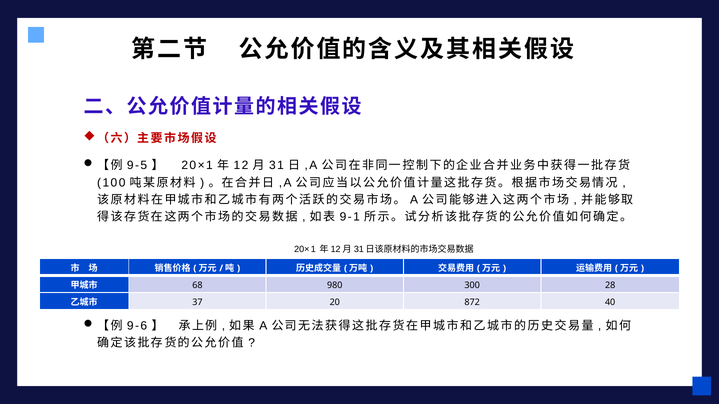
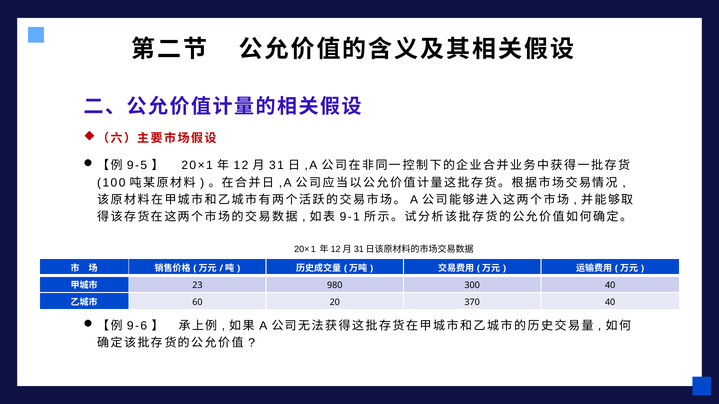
68: 68 -> 23
300 28: 28 -> 40
37: 37 -> 60
872: 872 -> 370
